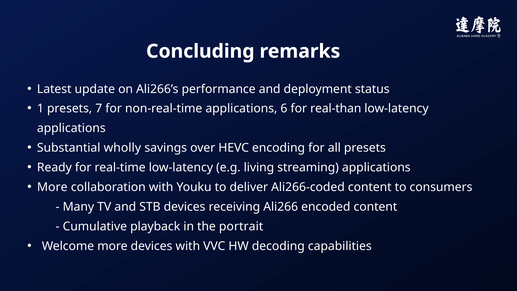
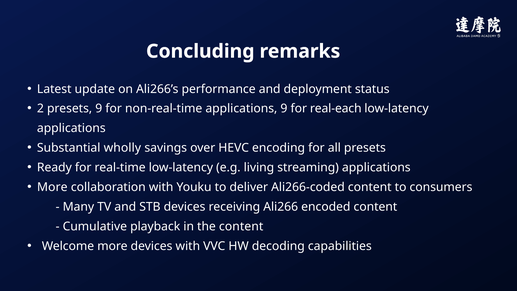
1: 1 -> 2
presets 7: 7 -> 9
applications 6: 6 -> 9
real-than: real-than -> real-each
the portrait: portrait -> content
